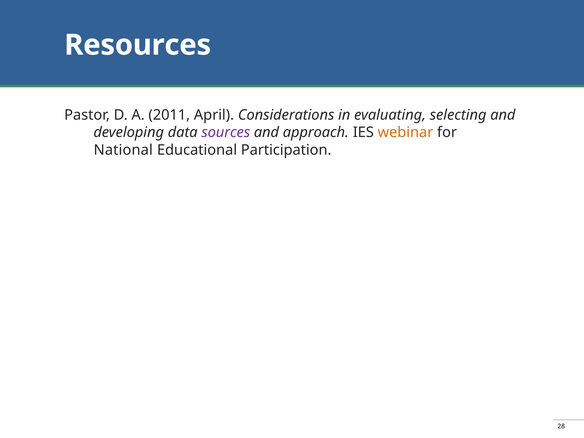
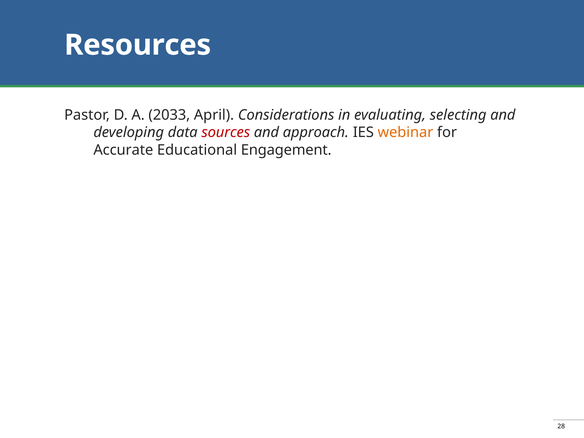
2011: 2011 -> 2033
sources colour: purple -> red
National: National -> Accurate
Participation: Participation -> Engagement
